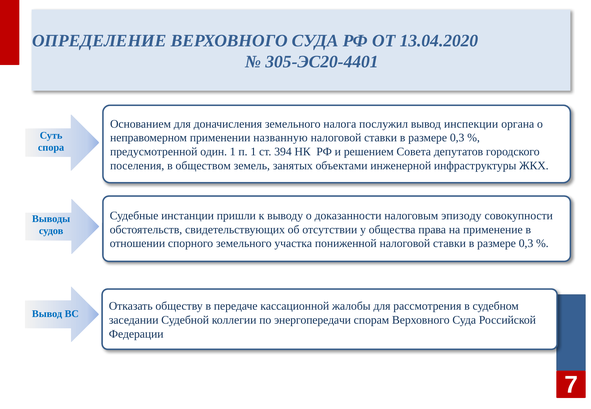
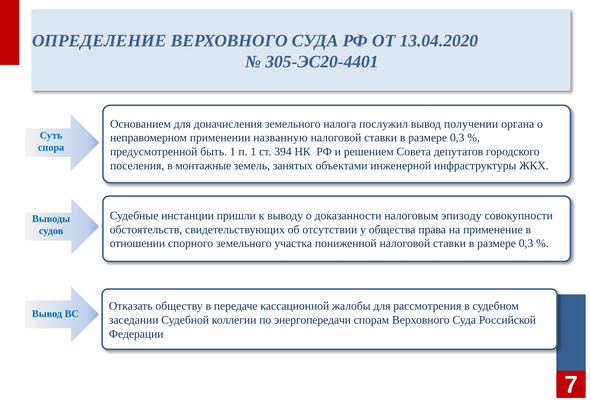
инспекции: инспекции -> получении
один: один -> быть
обществом: обществом -> монтажные
